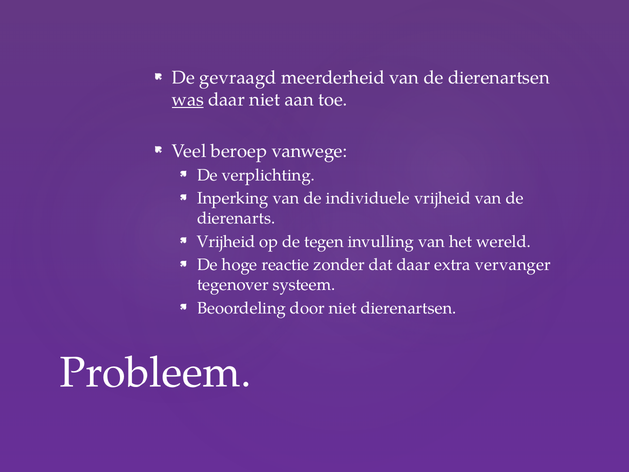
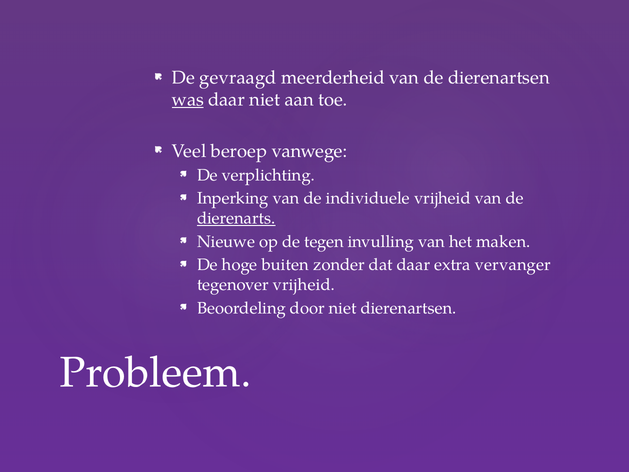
dierenarts underline: none -> present
Vrijheid at (226, 242): Vrijheid -> Nieuwe
wereld: wereld -> maken
reactie: reactie -> buiten
tegenover systeem: systeem -> vrijheid
